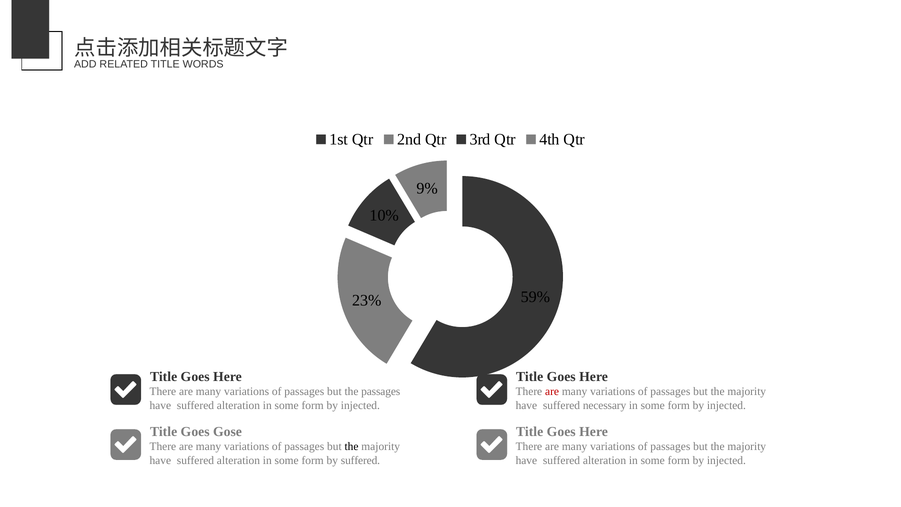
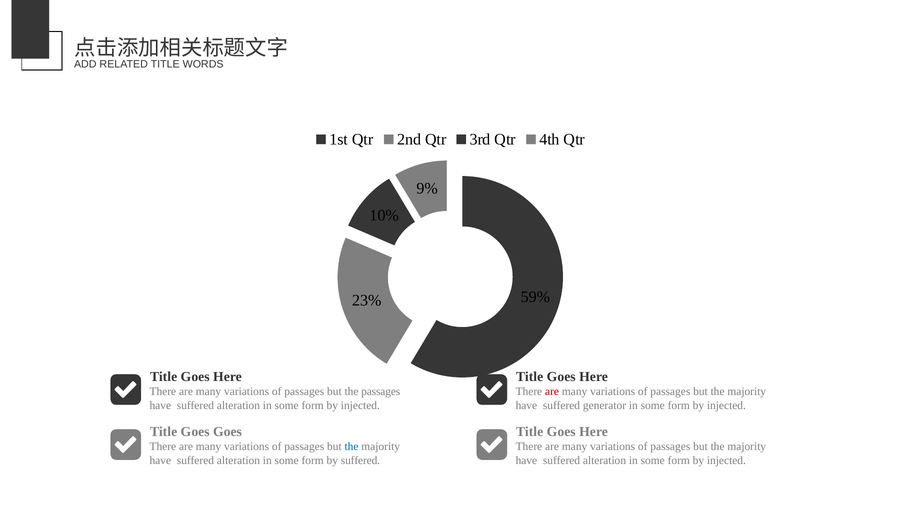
necessary: necessary -> generator
Goes Gose: Gose -> Goes
the at (352, 446) colour: black -> blue
